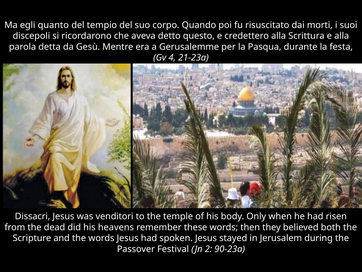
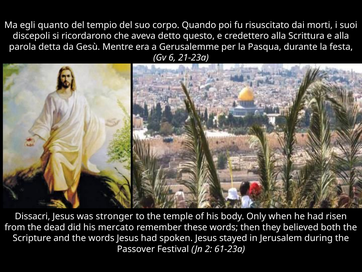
4: 4 -> 6
venditori: venditori -> stronger
heavens: heavens -> mercato
90-23a: 90-23a -> 61-23a
